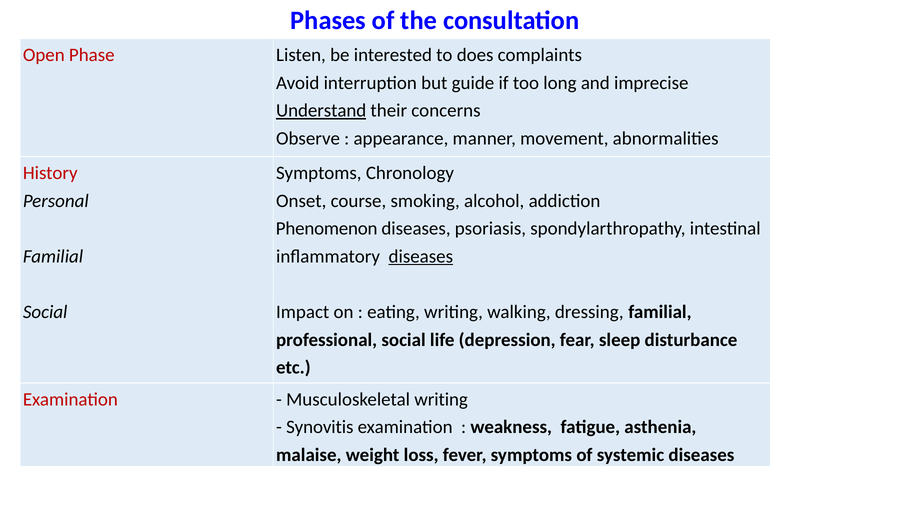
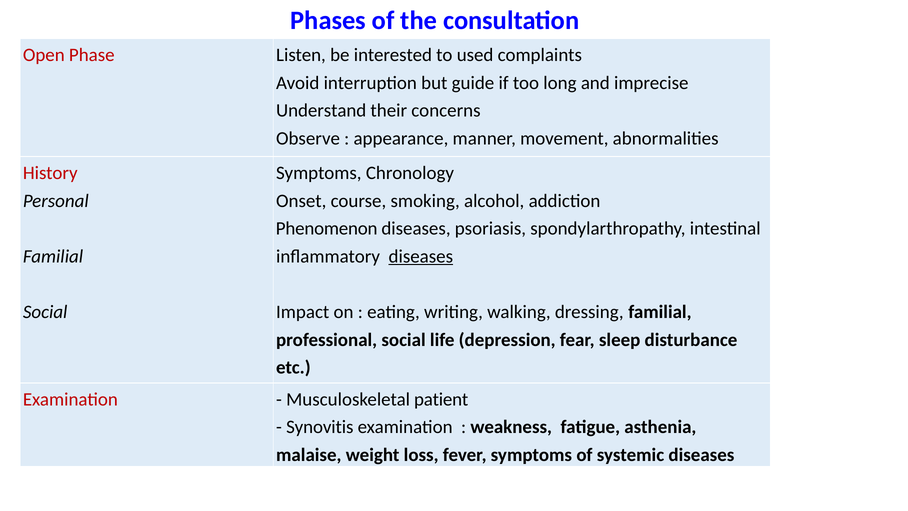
does: does -> used
Understand underline: present -> none
Musculoskeletal writing: writing -> patient
